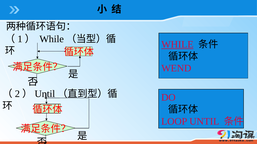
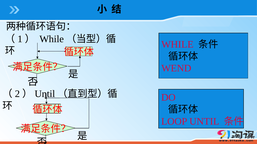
WHILE at (177, 45) underline: present -> none
